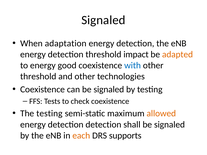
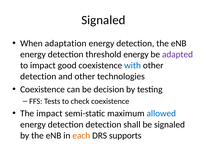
threshold impact: impact -> energy
adapted colour: orange -> purple
to energy: energy -> impact
threshold at (38, 77): threshold -> detection
can be signaled: signaled -> decision
The testing: testing -> impact
allowed colour: orange -> blue
